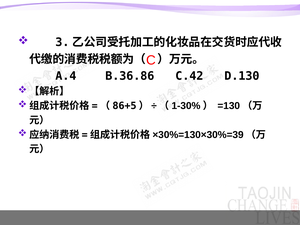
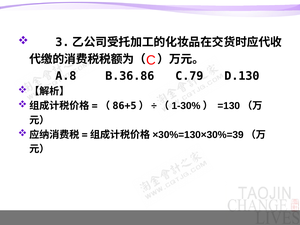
A.4: A.4 -> A.8
C.42: C.42 -> C.79
